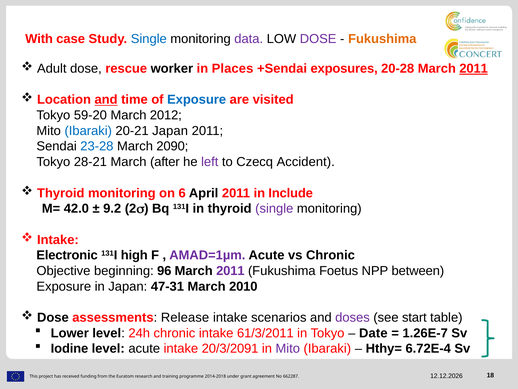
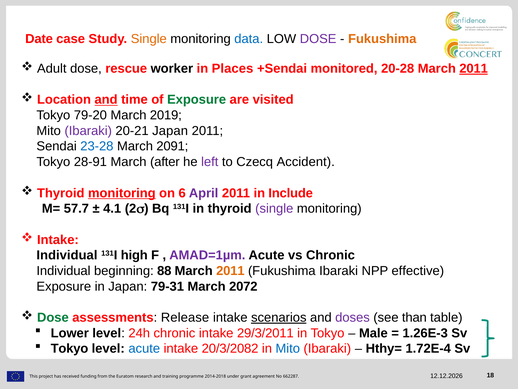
With: With -> Date
Single at (149, 39) colour: blue -> orange
data colour: purple -> blue
exposures: exposures -> monitored
Exposure at (197, 100) colour: blue -> green
59-20: 59-20 -> 79-20
2012: 2012 -> 2019
Ibaraki at (88, 131) colour: blue -> purple
2090: 2090 -> 2091
28-21: 28-21 -> 28-91
monitoring at (122, 193) underline: none -> present
April colour: black -> purple
42.0: 42.0 -> 57.7
9.2: 9.2 -> 4.1
Electronic at (67, 255): Electronic -> Individual
Objective at (63, 271): Objective -> Individual
96: 96 -> 88
2011 at (230, 271) colour: purple -> orange
Fukushima Foetus: Foetus -> Ibaraki
between: between -> effective
47-31: 47-31 -> 79-31
2010: 2010 -> 2072
Dose at (53, 317) colour: black -> green
scenarios underline: none -> present
start: start -> than
61/3/2011: 61/3/2011 -> 29/3/2011
Date: Date -> Male
1.26E-7: 1.26E-7 -> 1.26E-3
Iodine at (69, 348): Iodine -> Tokyo
acute at (144, 348) colour: black -> blue
20/3/2091: 20/3/2091 -> 20/3/2082
Mito at (288, 348) colour: purple -> blue
6.72E-4: 6.72E-4 -> 1.72E-4
